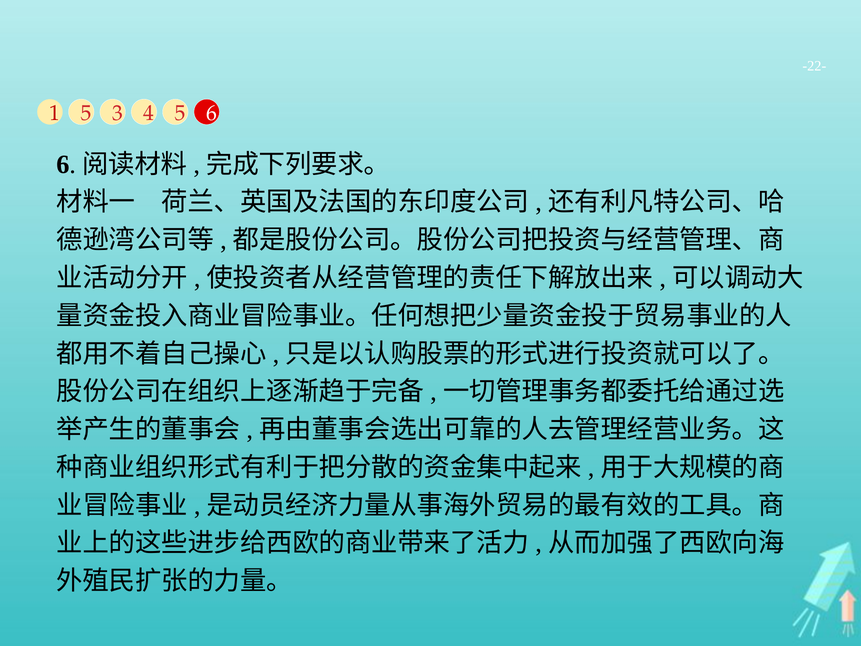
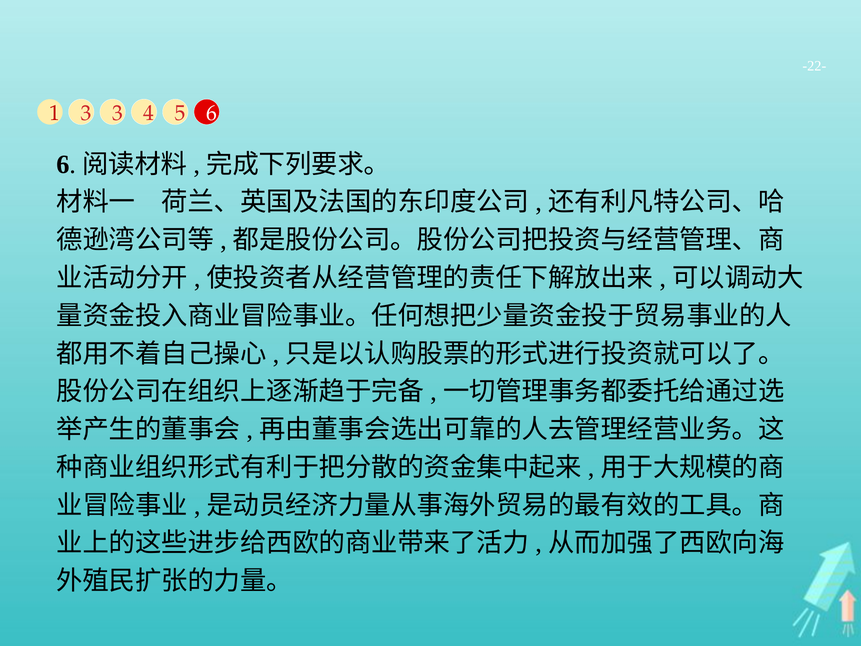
1 5: 5 -> 3
